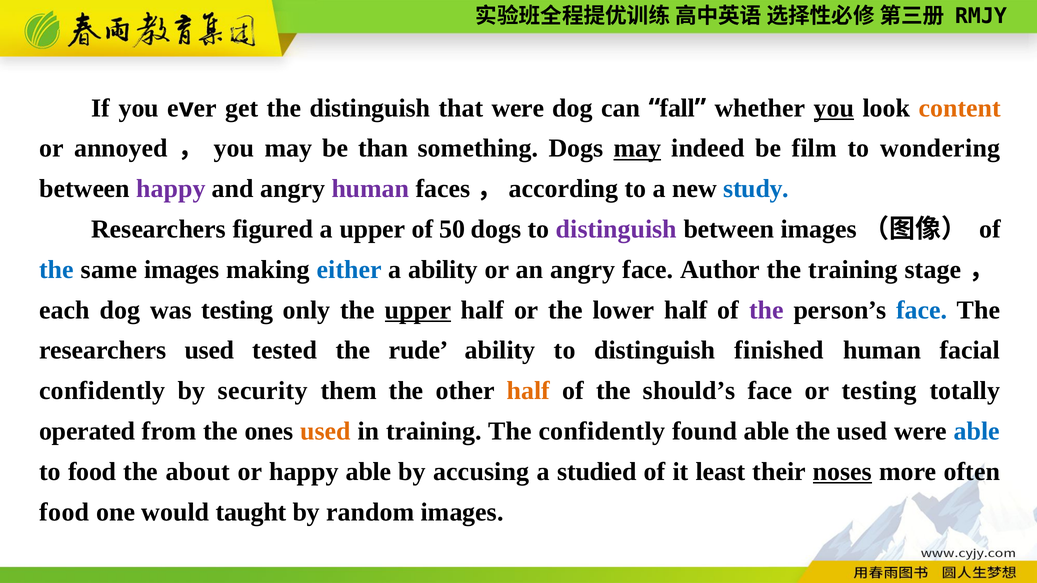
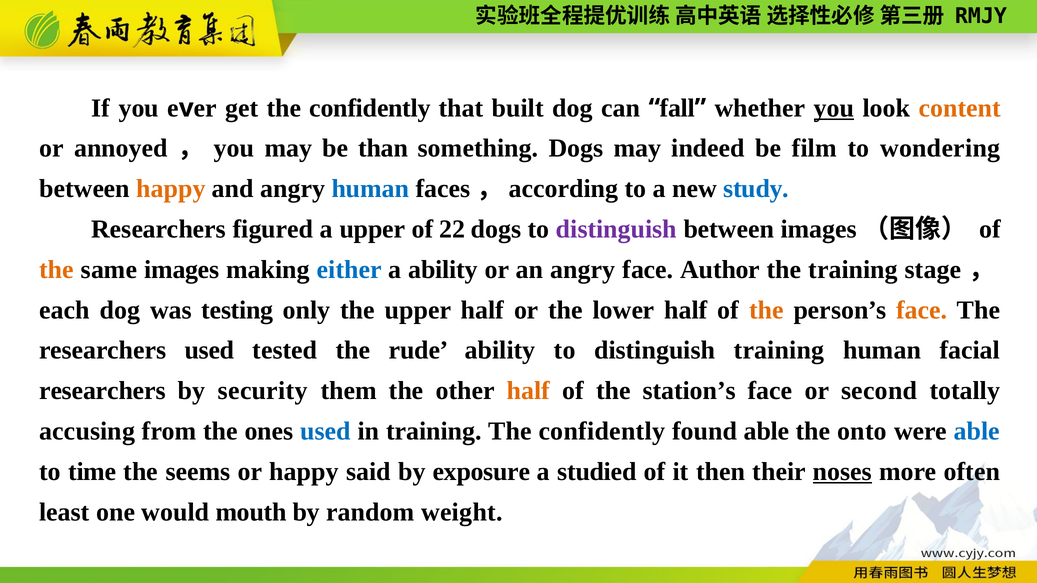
get the distinguish: distinguish -> confidently
that were: were -> built
may at (637, 149) underline: present -> none
happy at (171, 189) colour: purple -> orange
human at (370, 189) colour: purple -> blue
50: 50 -> 22
the at (57, 270) colour: blue -> orange
upper at (418, 310) underline: present -> none
the at (766, 310) colour: purple -> orange
face at (922, 310) colour: blue -> orange
distinguish finished: finished -> training
confidently at (102, 391): confidently -> researchers
should’s: should’s -> station’s
or testing: testing -> second
operated: operated -> accusing
used at (326, 432) colour: orange -> blue
the used: used -> onto
to food: food -> time
about: about -> seems
happy able: able -> said
accusing: accusing -> exposure
least: least -> then
food at (64, 512): food -> least
taught: taught -> mouth
random images: images -> weight
